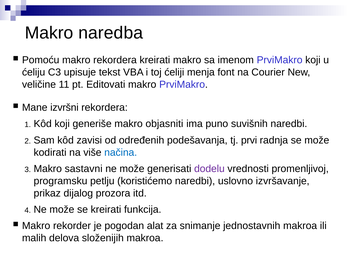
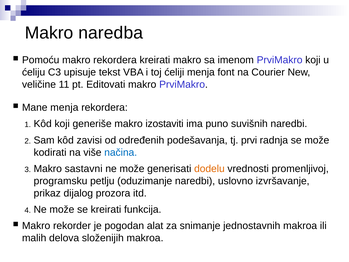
Mane izvršni: izvršni -> menja
objasniti: objasniti -> izostaviti
dodelu colour: purple -> orange
koristićemo: koristićemo -> oduzimanje
